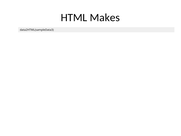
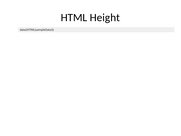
Makes: Makes -> Height
